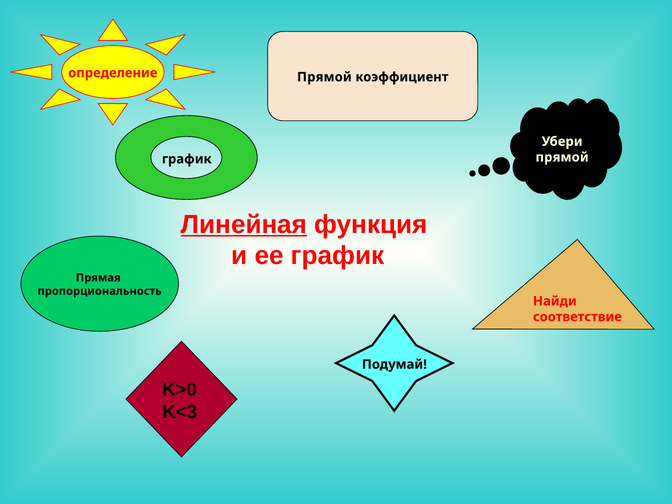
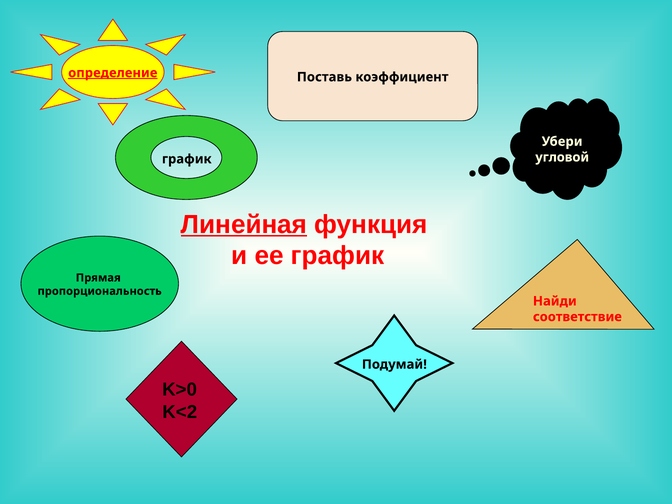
определение underline: none -> present
Прямой at (324, 77): Прямой -> Поставь
прямой at (562, 157): прямой -> угловой
K<3: K<3 -> K<2
